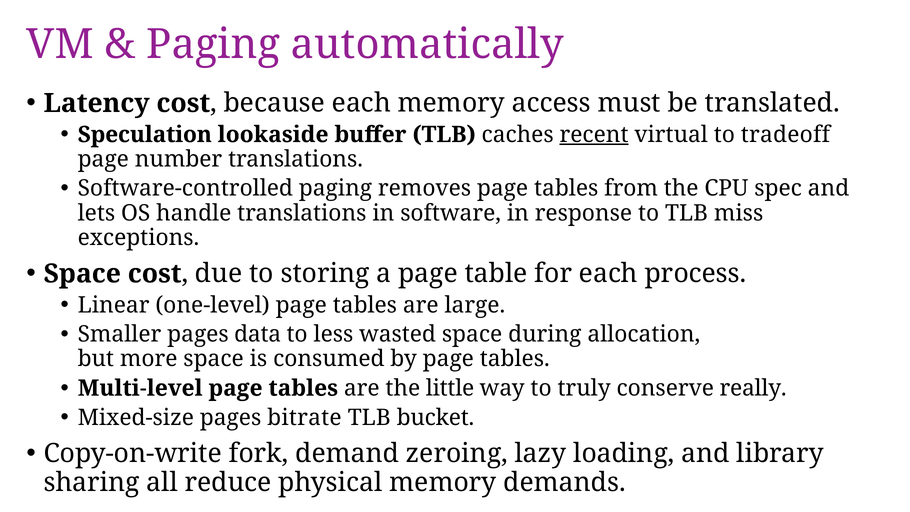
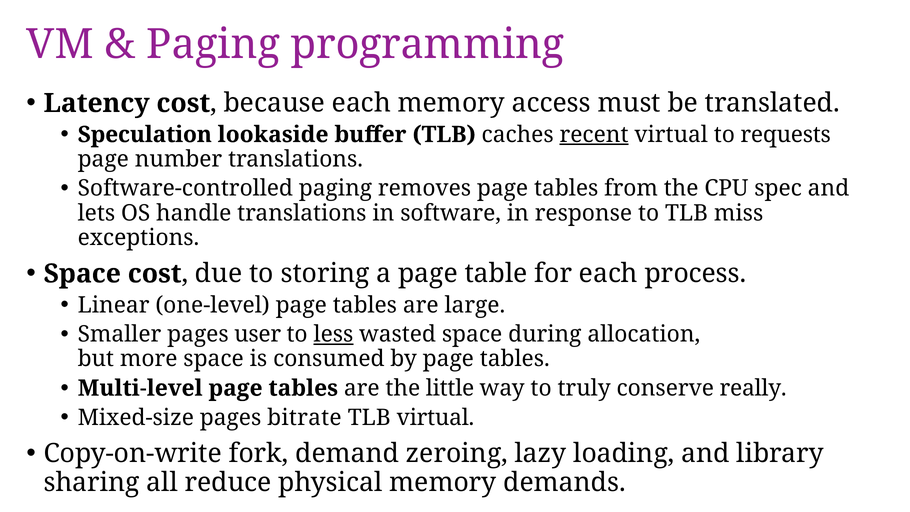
automatically: automatically -> programming
tradeoff: tradeoff -> requests
data: data -> user
less underline: none -> present
TLB bucket: bucket -> virtual
